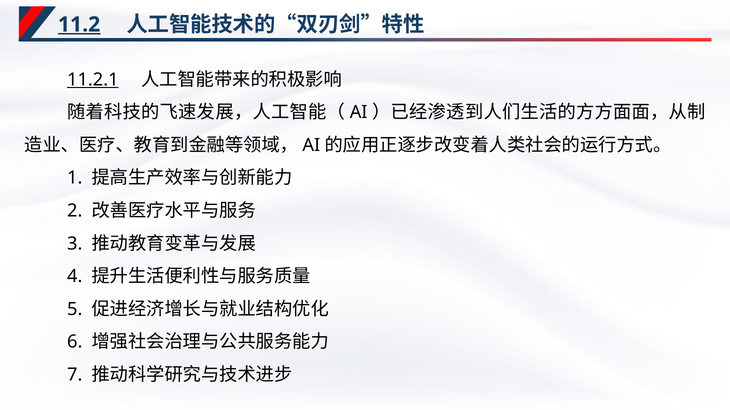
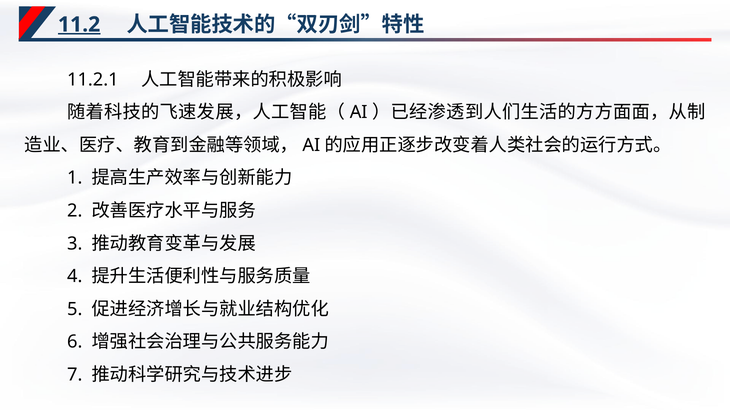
11.2.1 underline: present -> none
